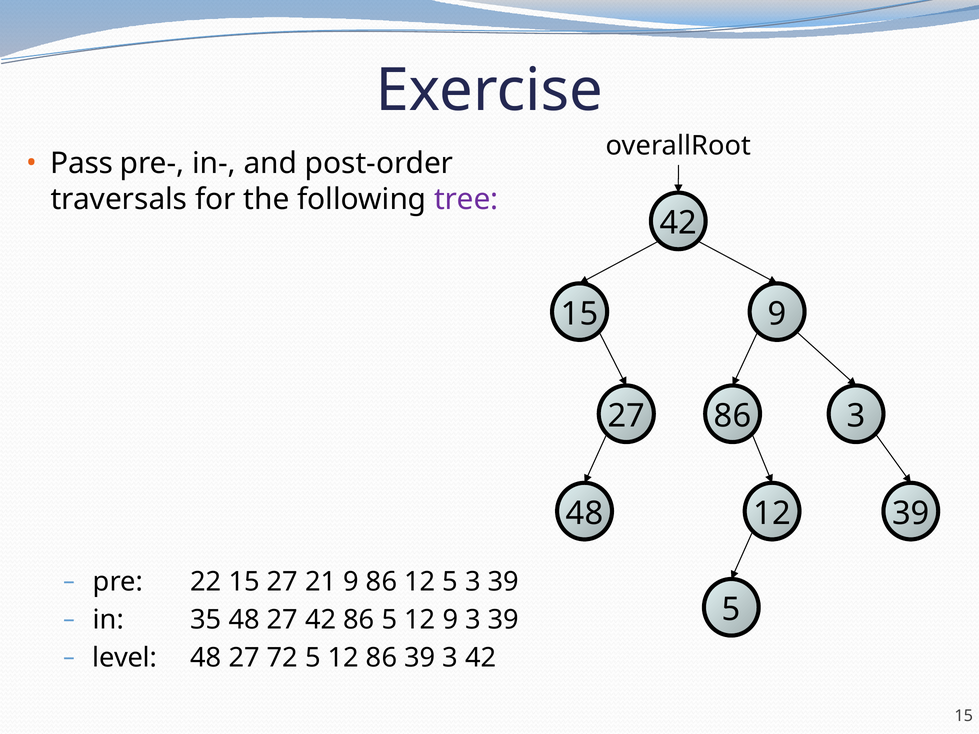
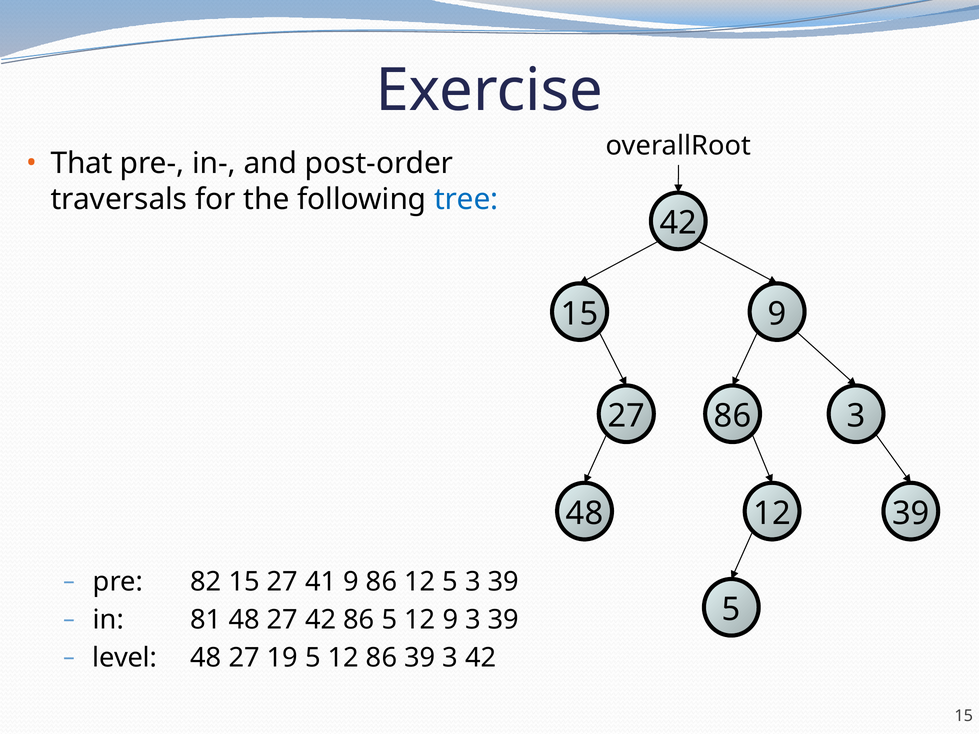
Pass: Pass -> That
tree colour: purple -> blue
22: 22 -> 82
21: 21 -> 41
35: 35 -> 81
72: 72 -> 19
